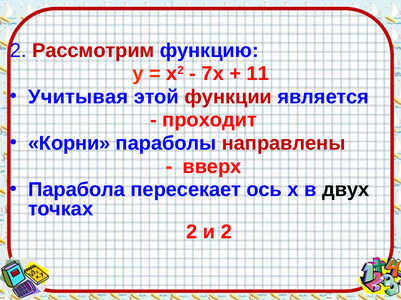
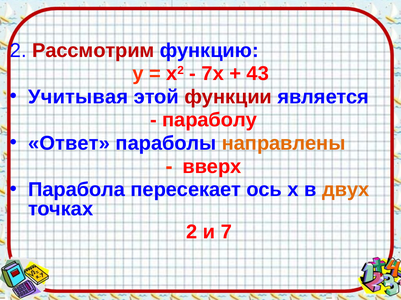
11: 11 -> 43
проходит: проходит -> параболу
Корни: Корни -> Ответ
направлены colour: red -> orange
двух colour: black -> orange
и 2: 2 -> 7
